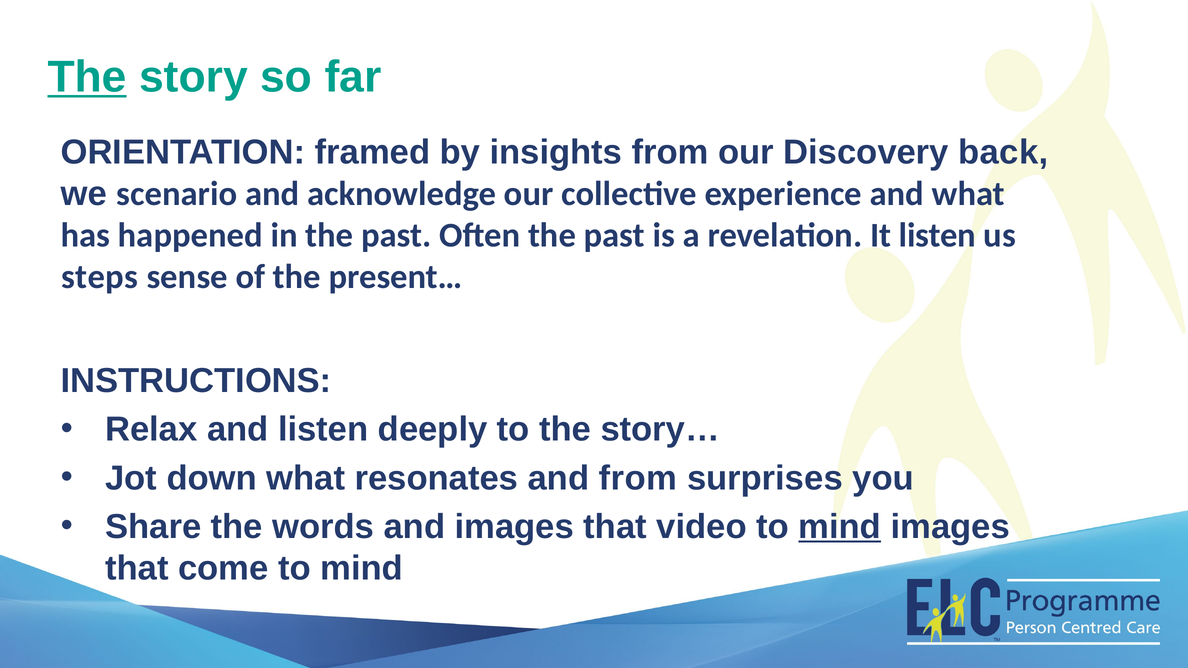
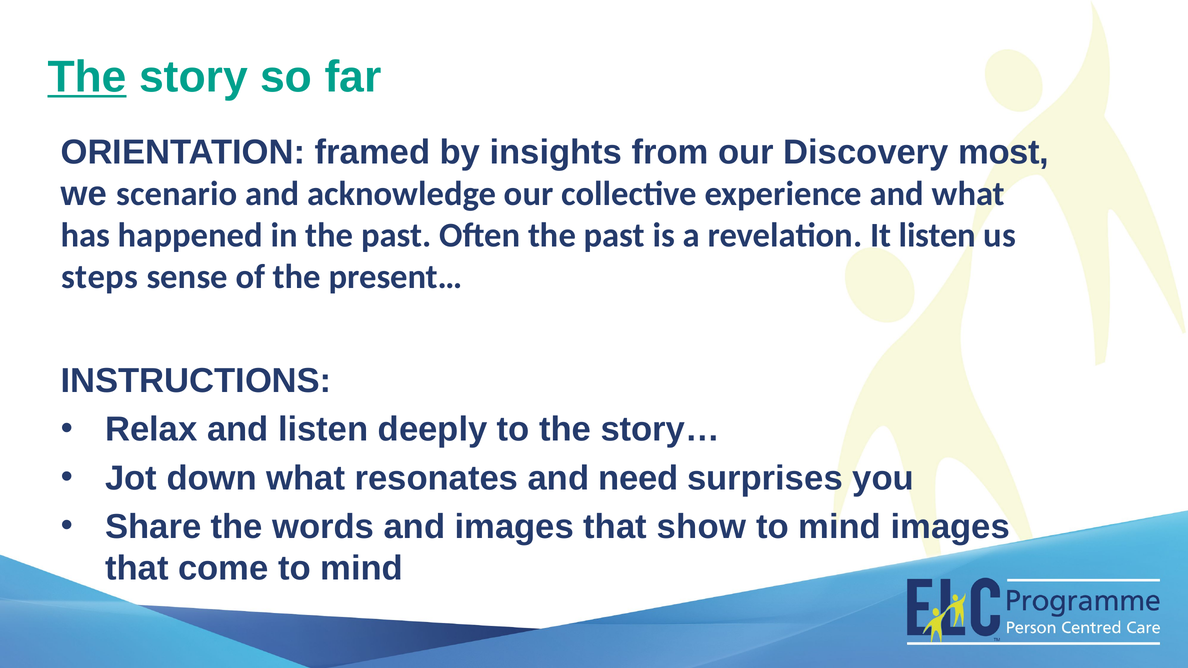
back: back -> most
and from: from -> need
video: video -> show
mind at (840, 527) underline: present -> none
